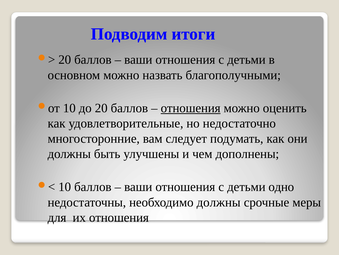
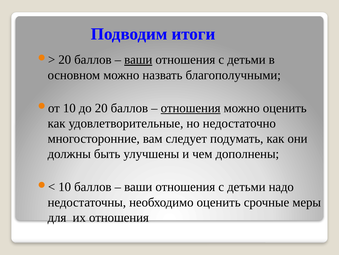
ваши at (138, 60) underline: none -> present
одно: одно -> надо
необходимо должны: должны -> оценить
